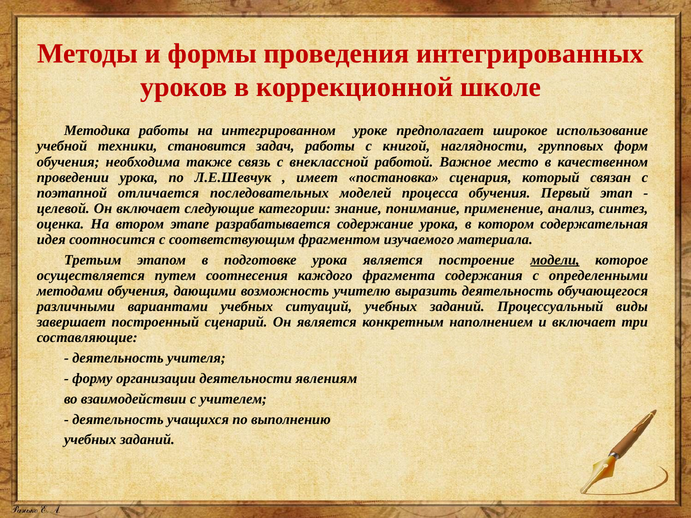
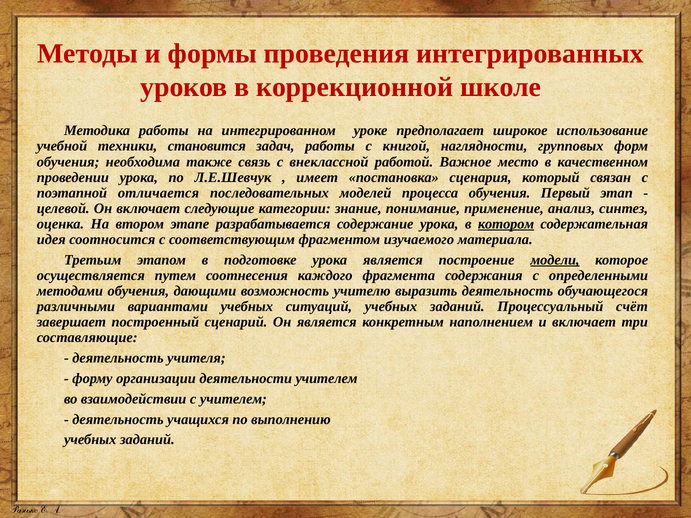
котором underline: none -> present
виды: виды -> счёт
деятельности явлениям: явлениям -> учителем
